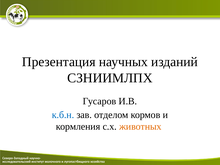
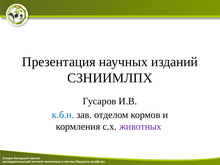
животных colour: orange -> purple
